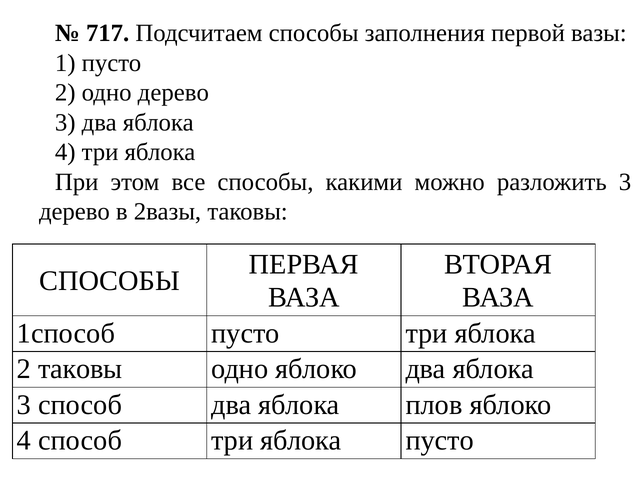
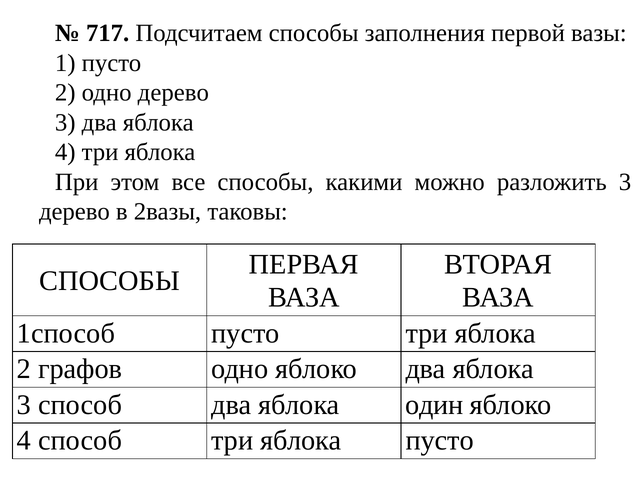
2 таковы: таковы -> графов
плов: плов -> один
